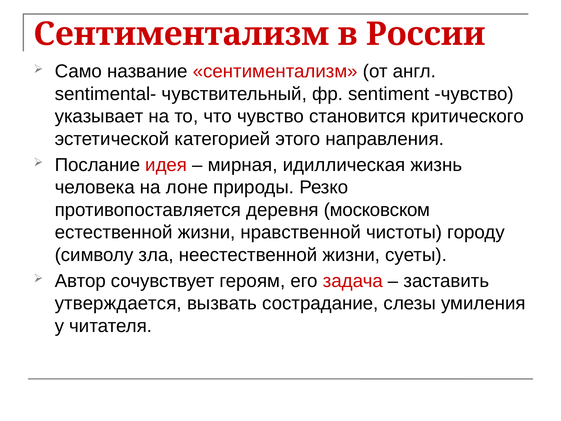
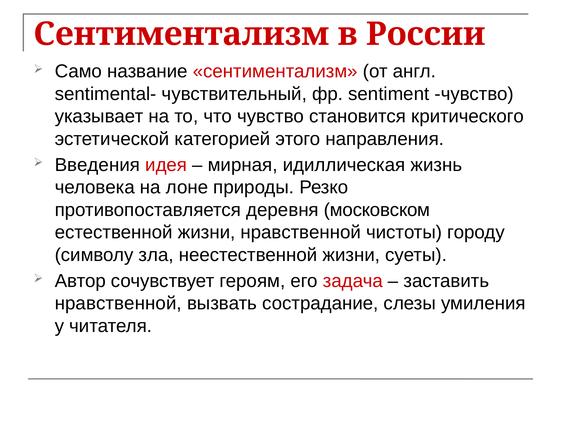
Послание: Послание -> Введения
утверждается at (118, 303): утверждается -> нравственной
